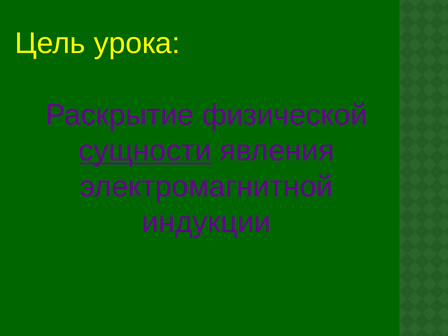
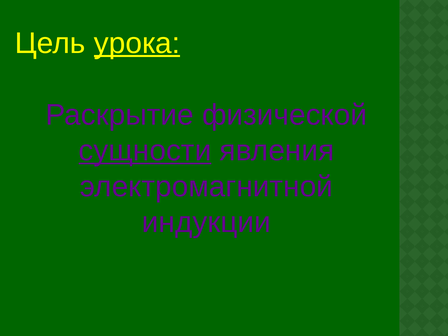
урока underline: none -> present
